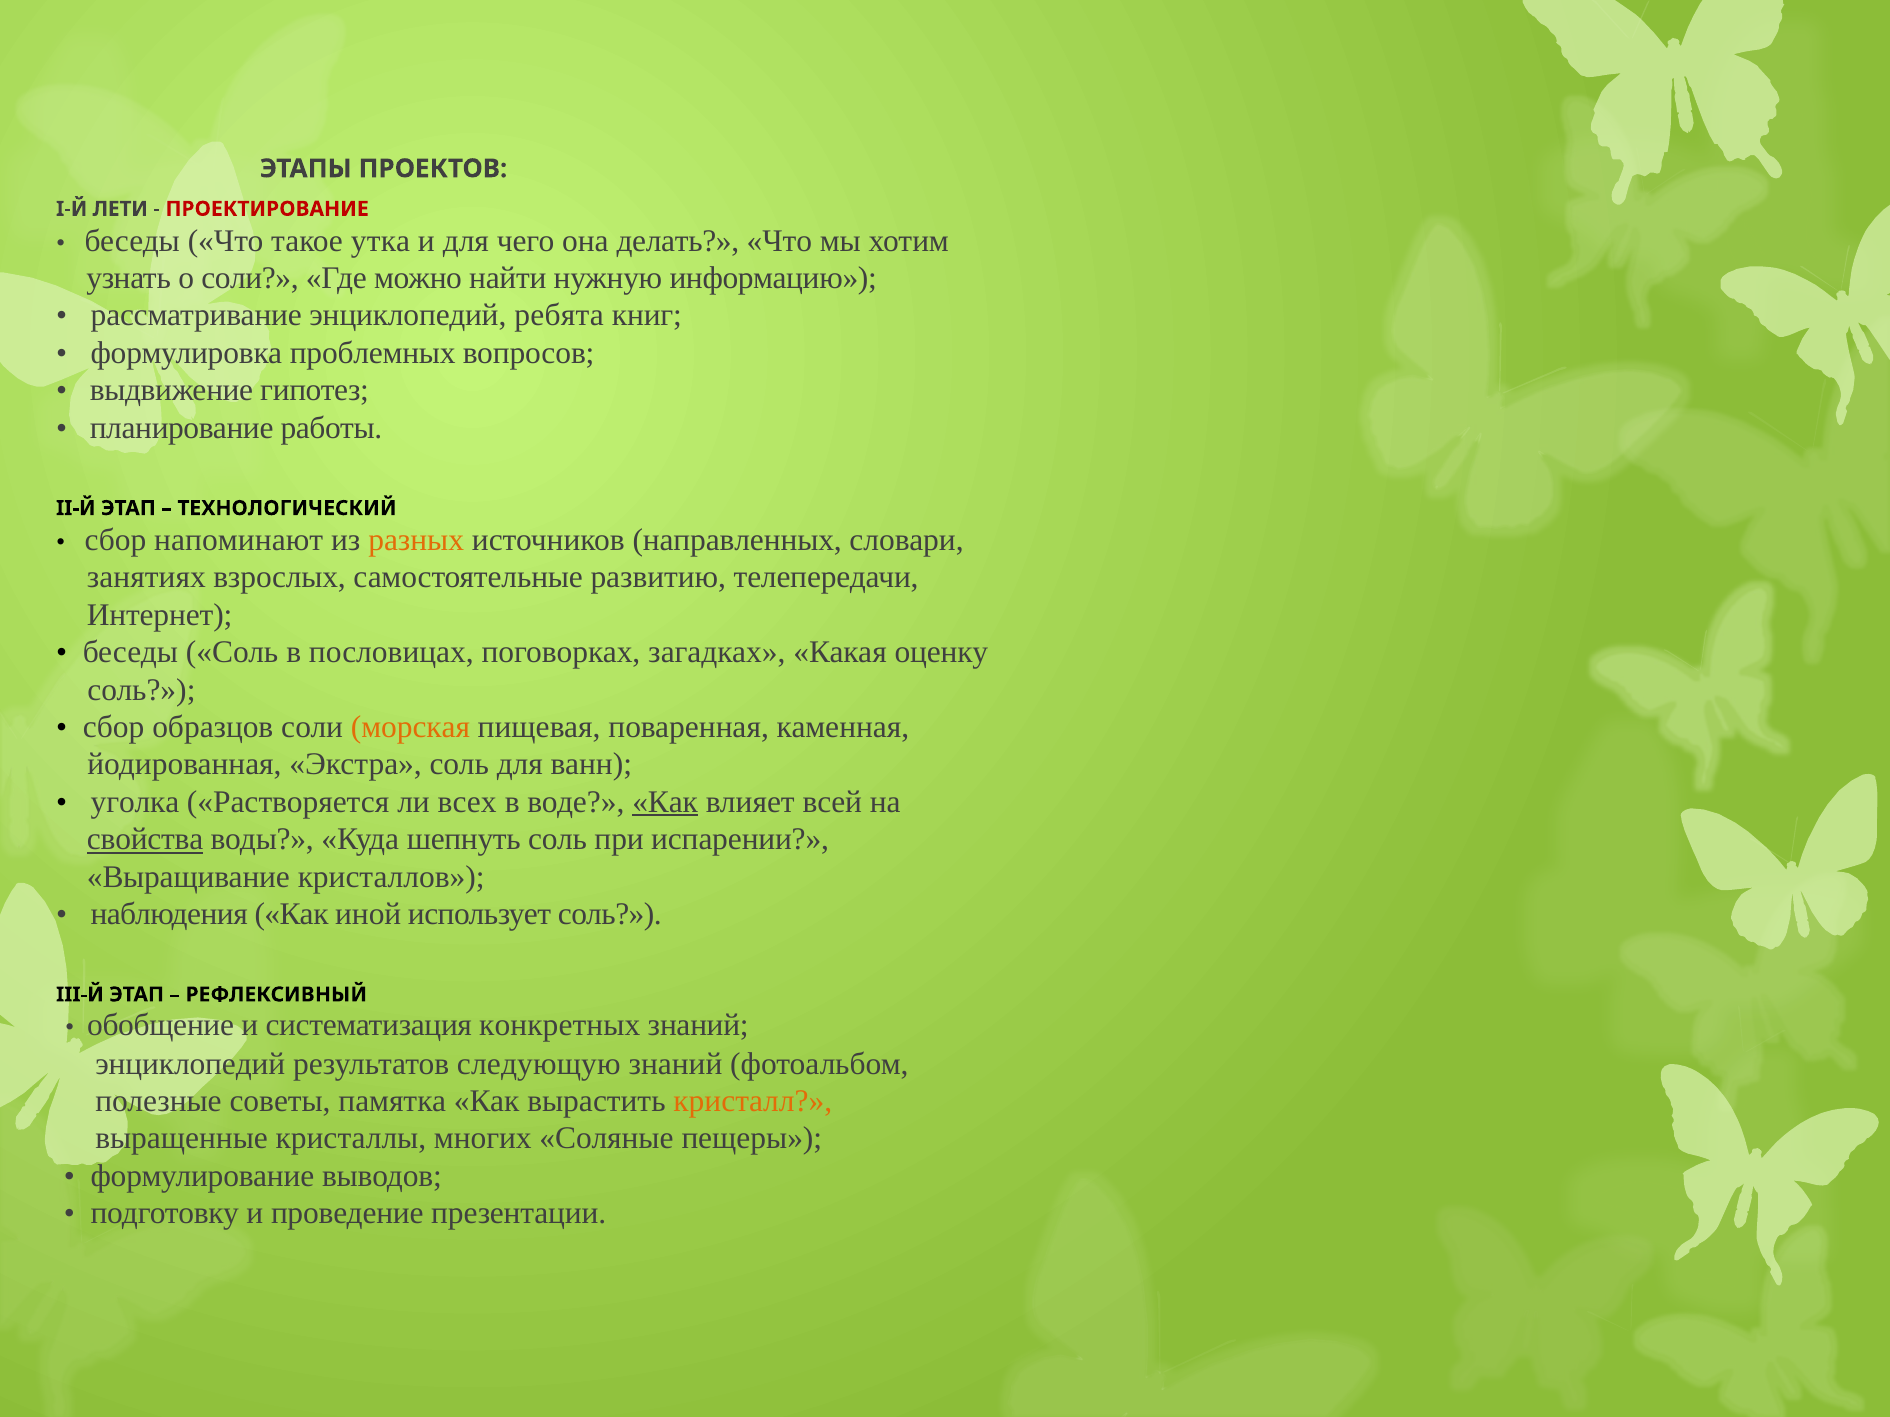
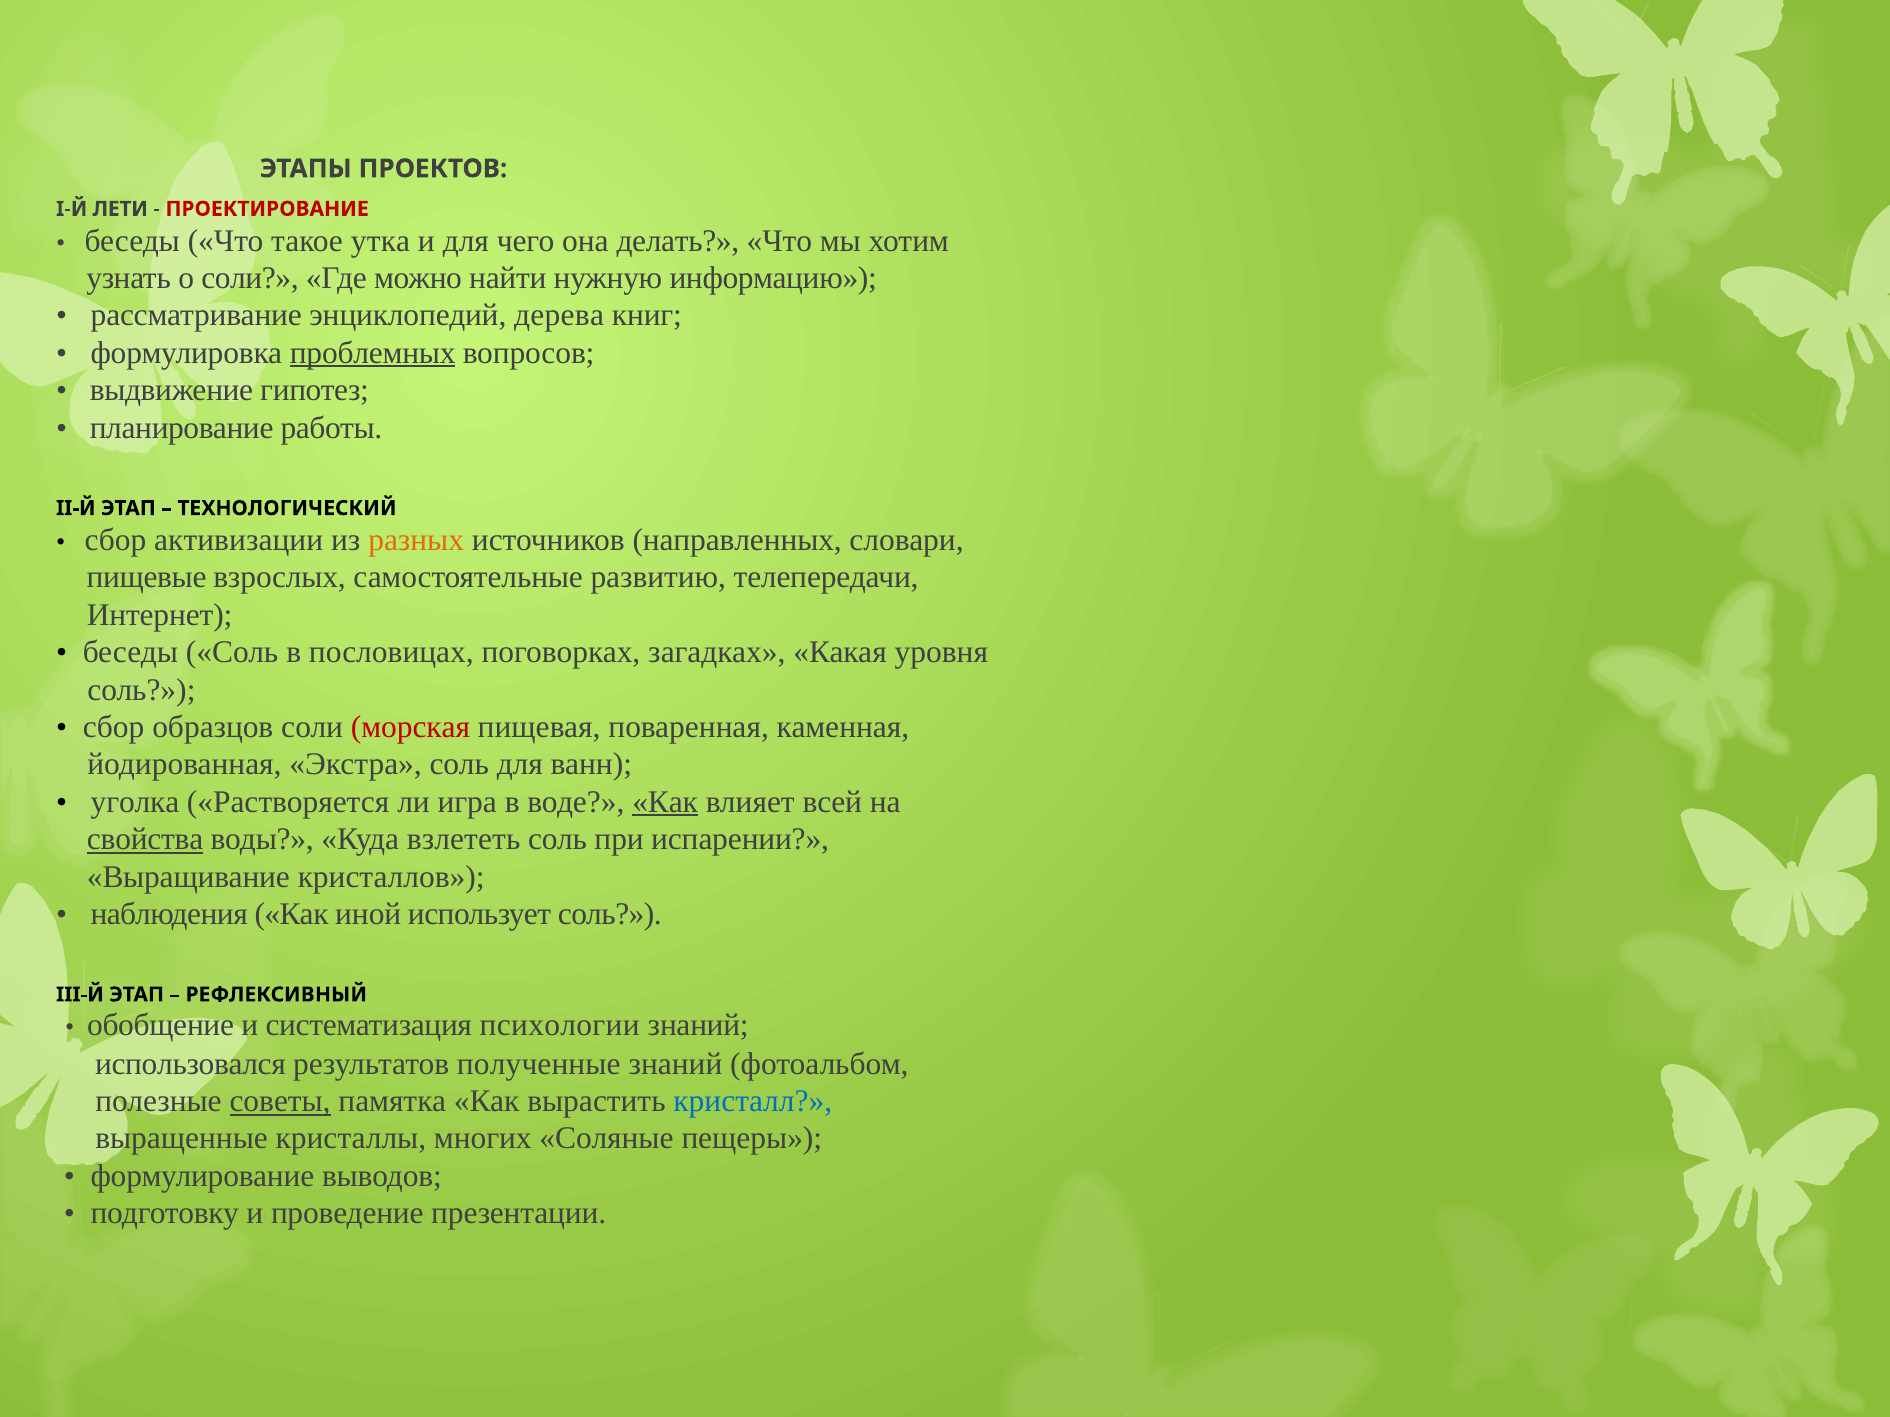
ребята: ребята -> дерева
проблемных underline: none -> present
напоминают: напоминают -> активизации
занятиях: занятиях -> пищевые
оценку: оценку -> уровня
морская colour: orange -> red
всех: всех -> игра
шепнуть: шепнуть -> взлететь
конкретных: конкретных -> психологии
энциклопедий at (190, 1064): энциклопедий -> использовался
следующую: следующую -> полученные
советы underline: none -> present
кристалл colour: orange -> blue
